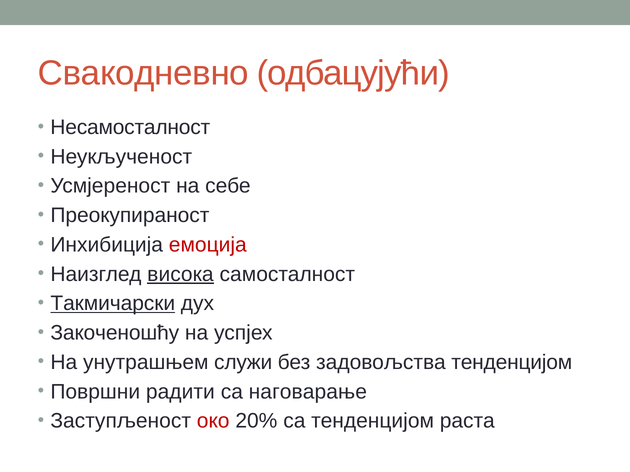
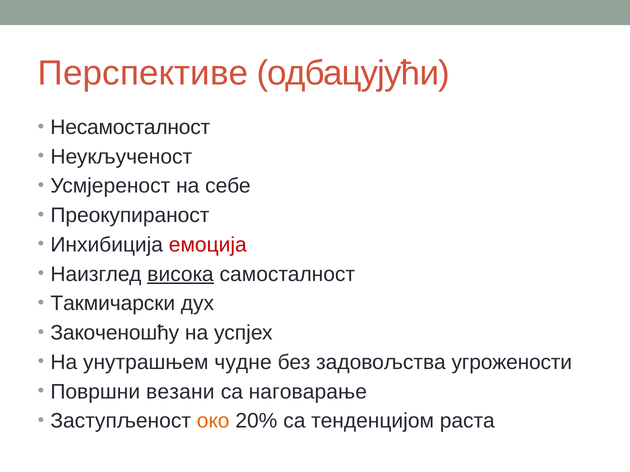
Свакодневно: Свакодневно -> Перспективе
Такмичарски underline: present -> none
служи: служи -> чудне
задовољства тенденцијом: тенденцијом -> угрожености
радити: радити -> везани
око colour: red -> orange
